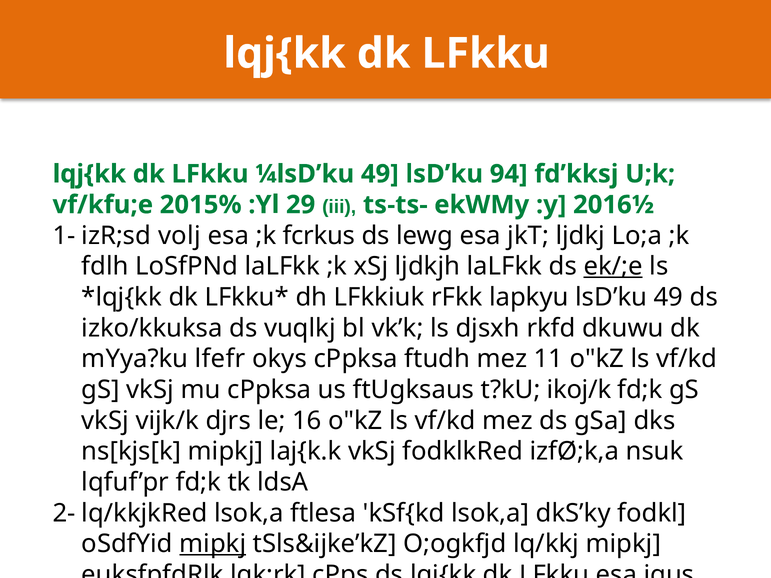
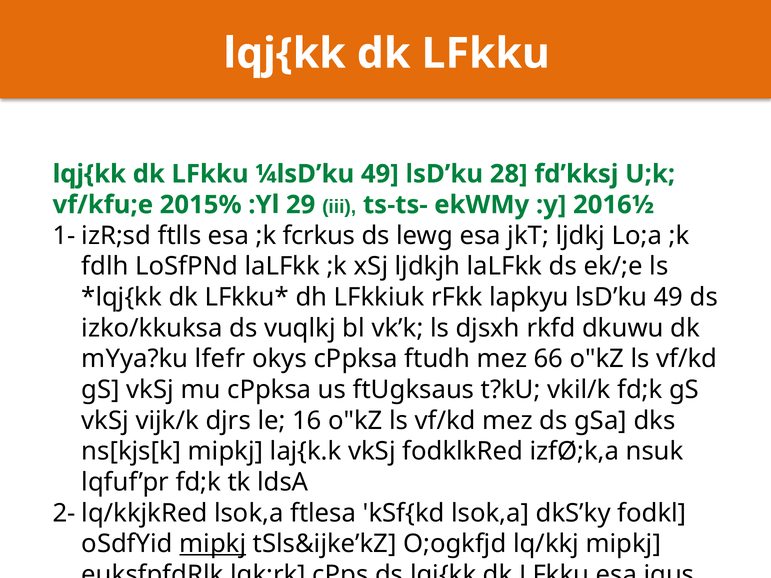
94: 94 -> 28
volj: volj -> ftlls
ek/;e underline: present -> none
11: 11 -> 66
ikoj/k: ikoj/k -> vkil/k
